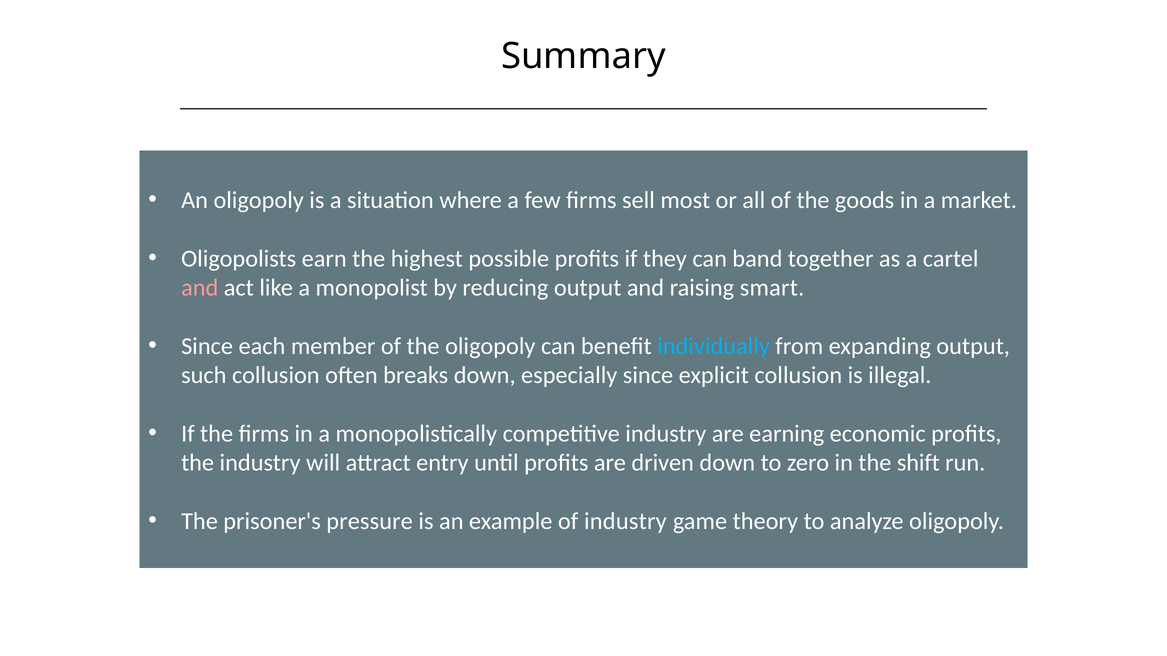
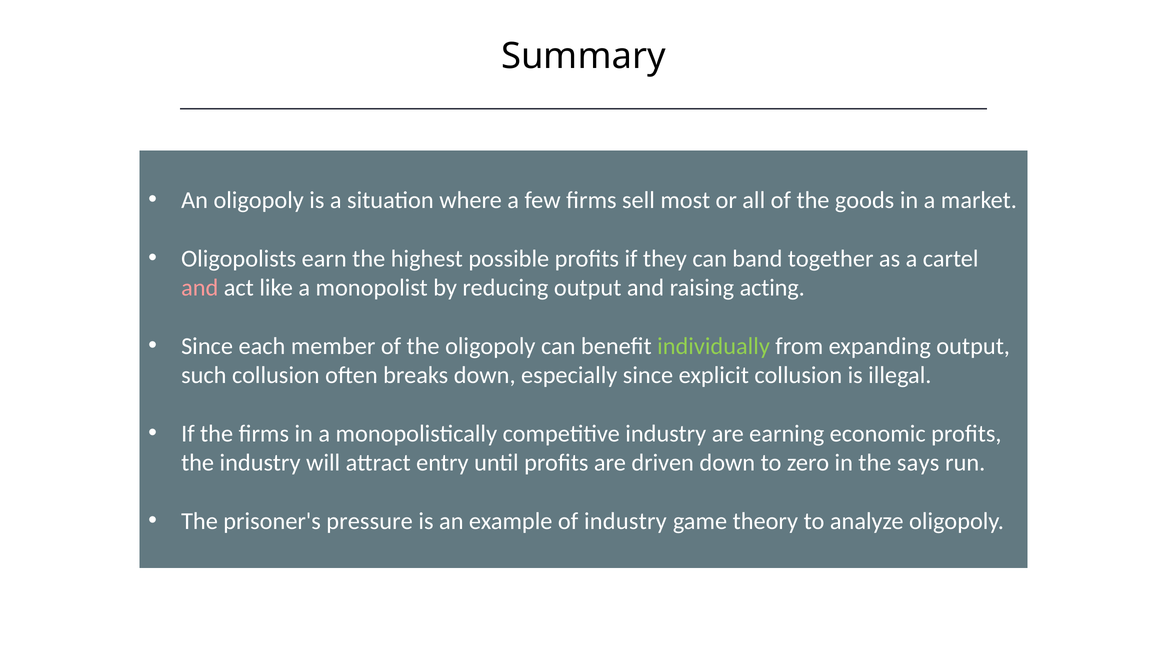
smart: smart -> acting
individually colour: light blue -> light green
shift: shift -> says
